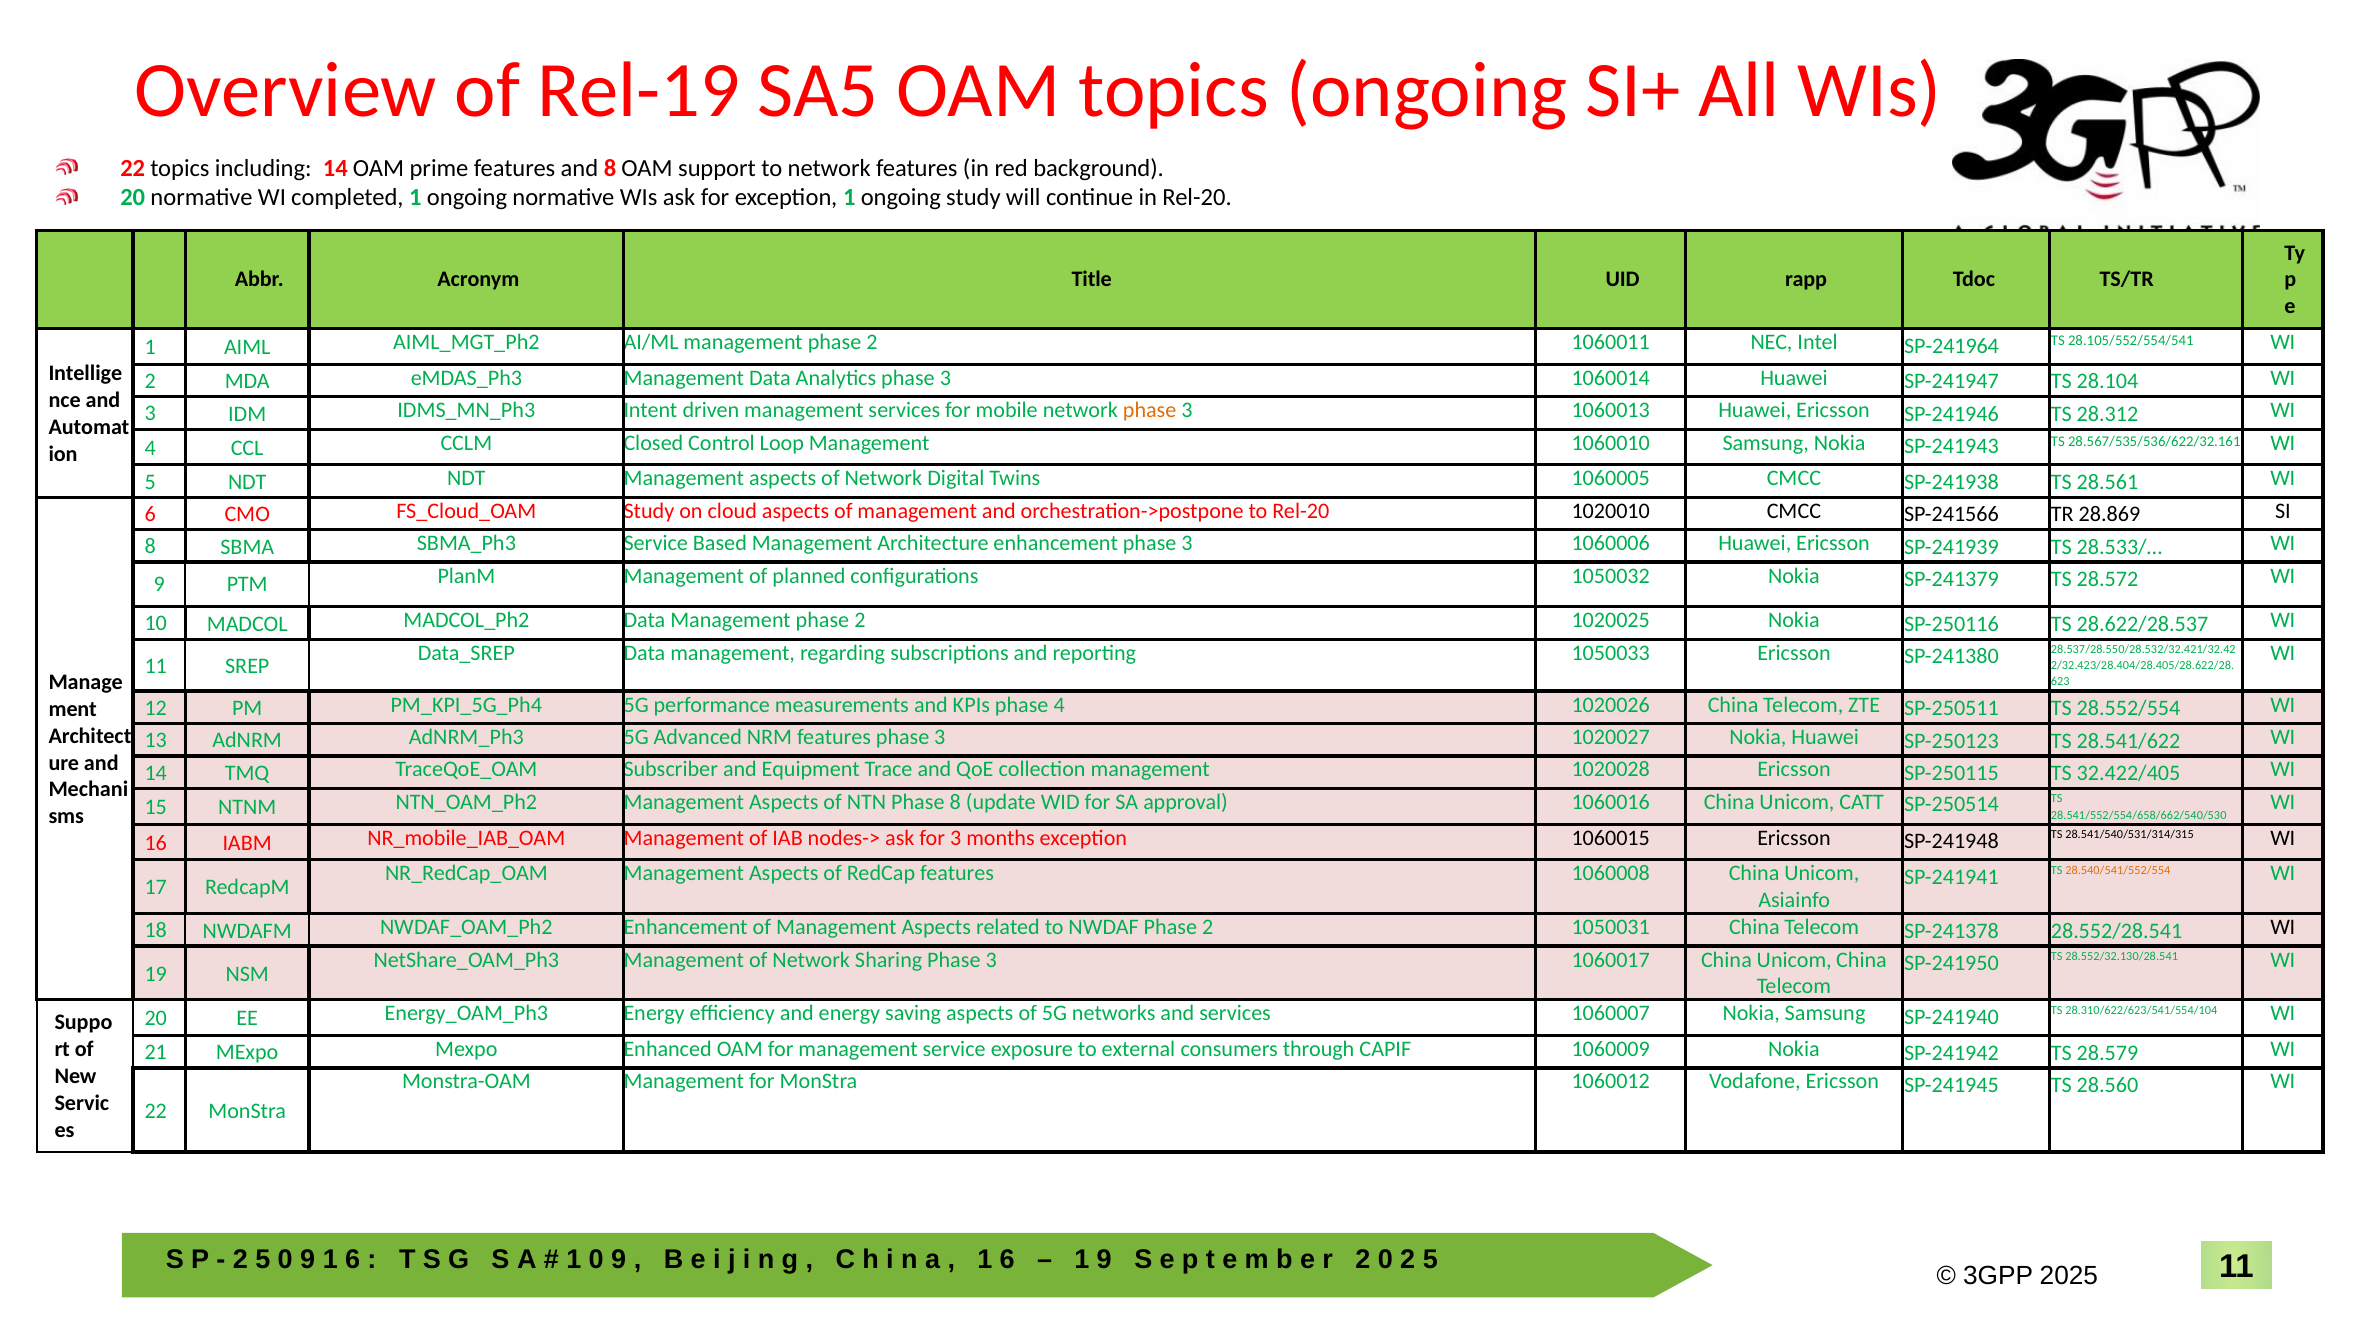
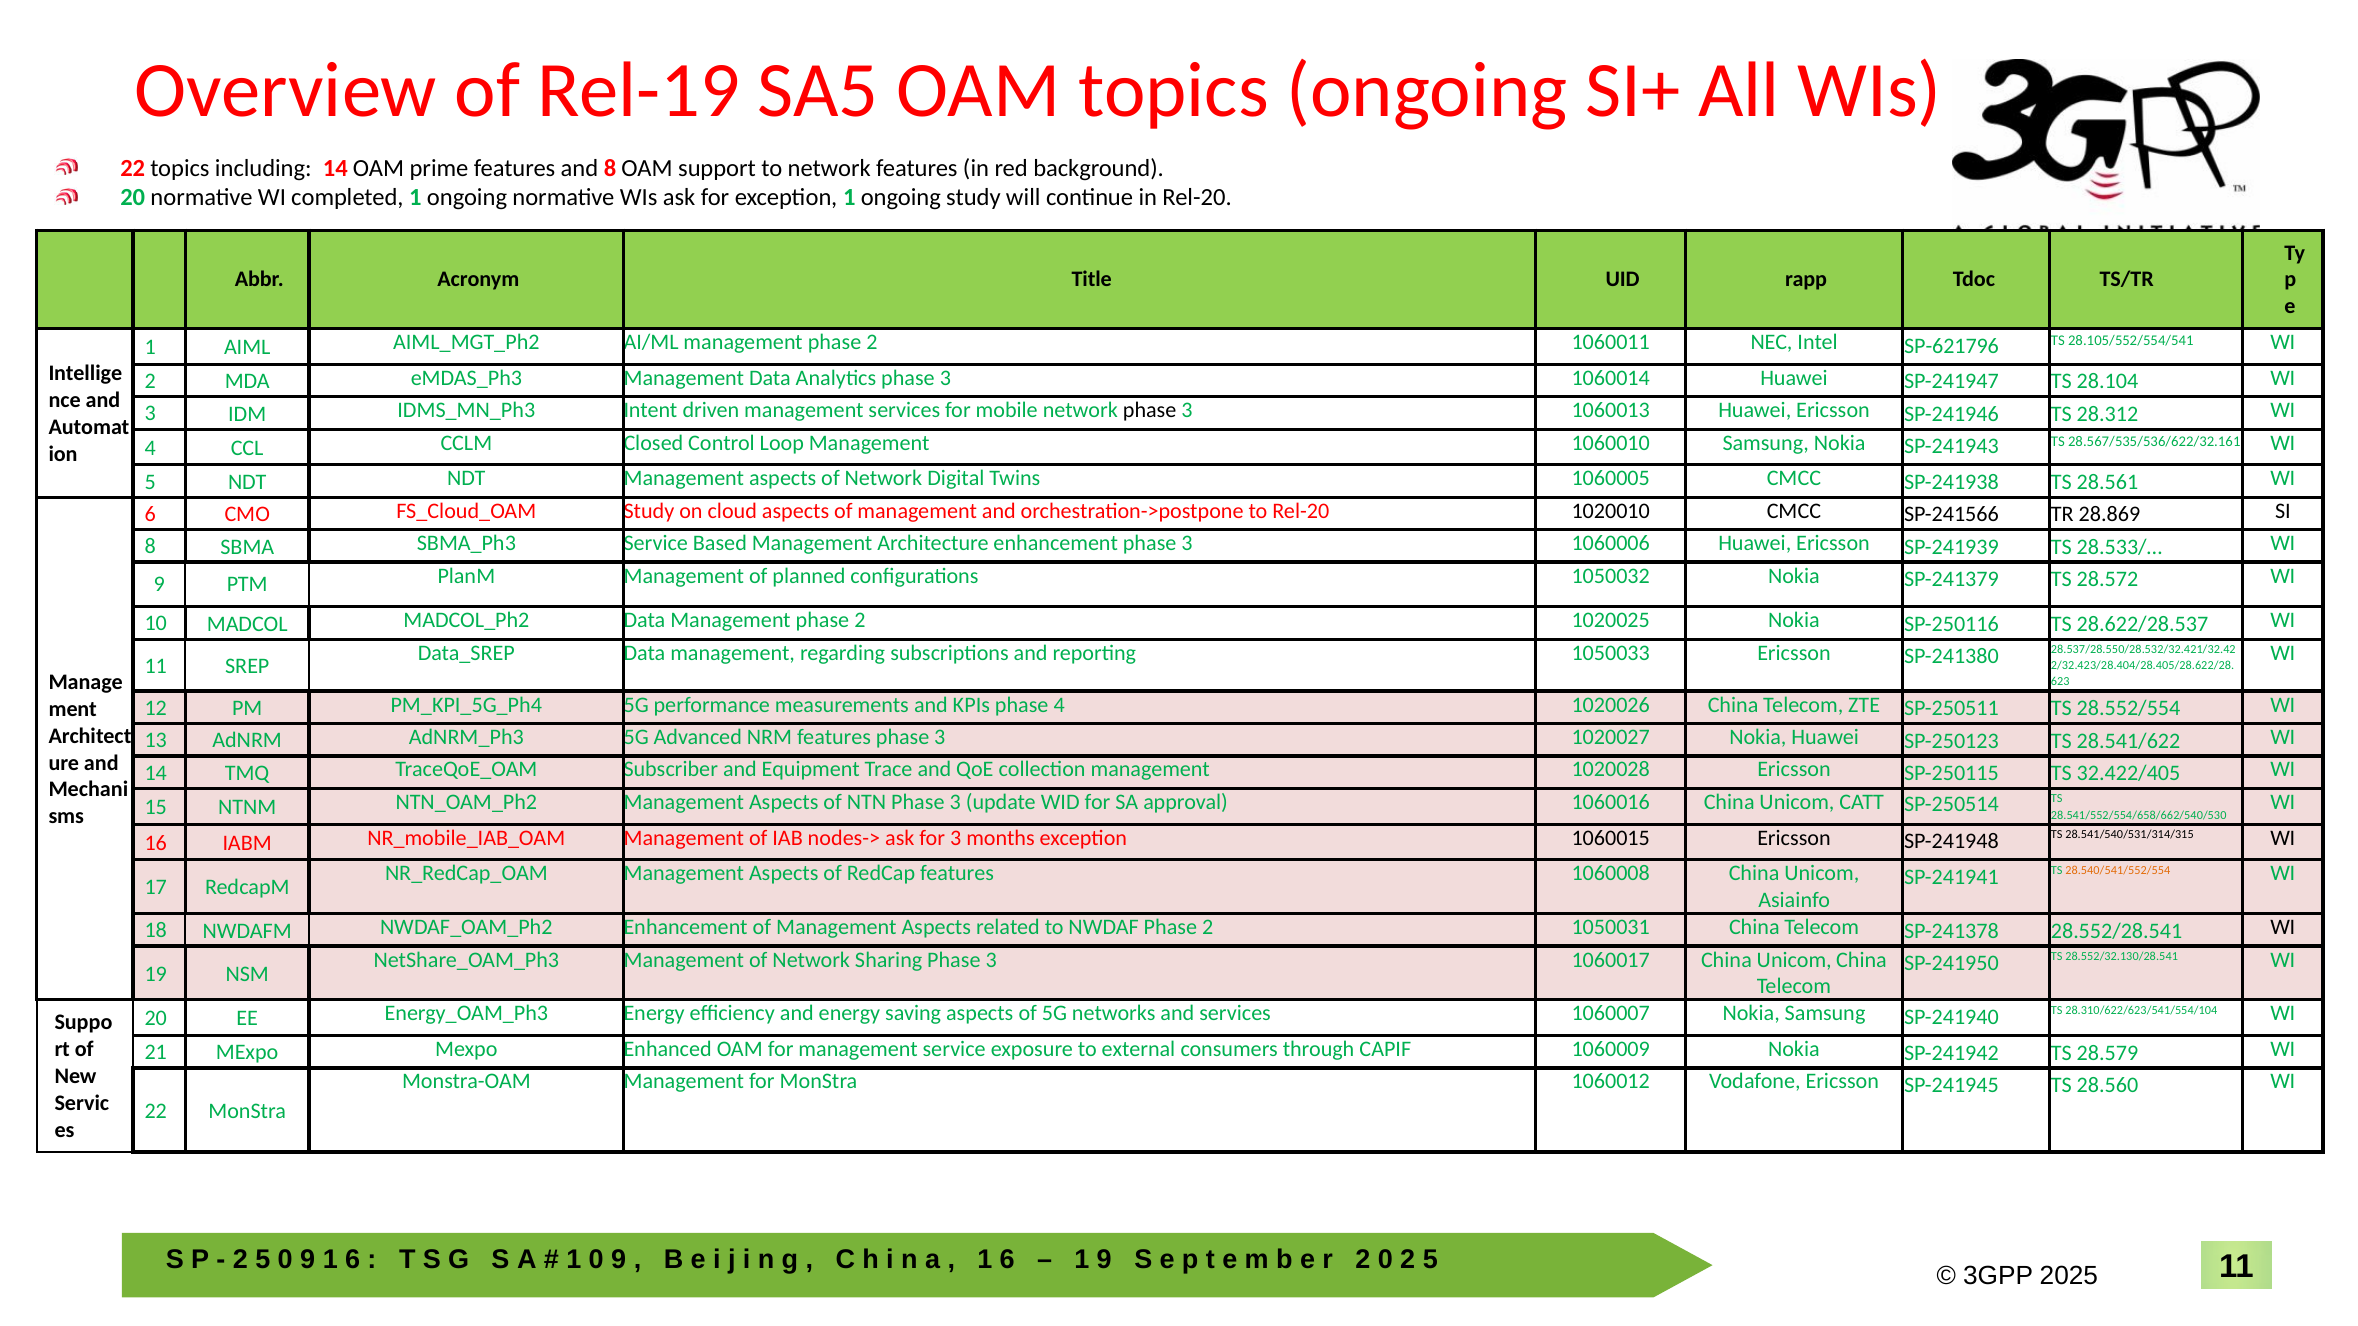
SP-241964: SP-241964 -> SP-621796
phase at (1150, 410) colour: orange -> black
NTN Phase 8: 8 -> 3
